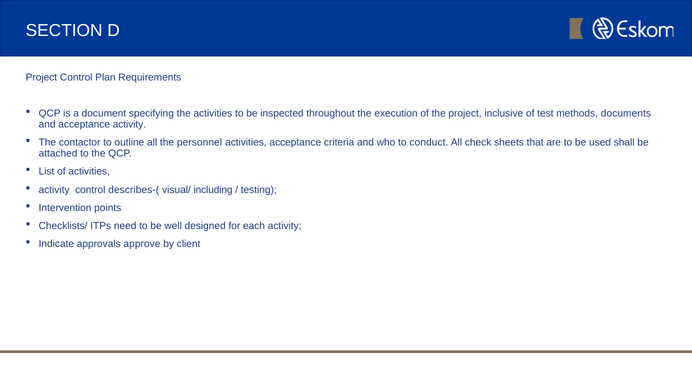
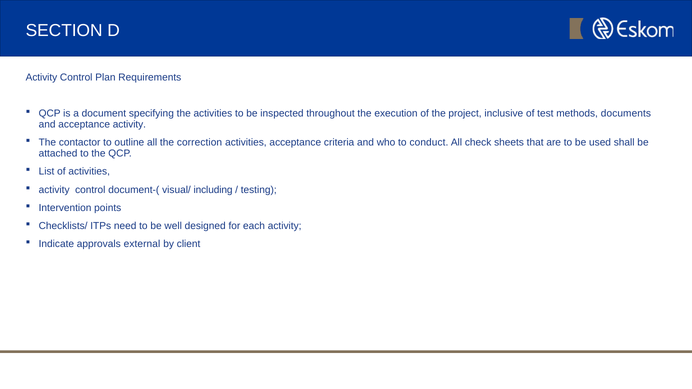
Project at (41, 77): Project -> Activity
personnel: personnel -> correction
describes-(: describes-( -> document-(
approve: approve -> external
